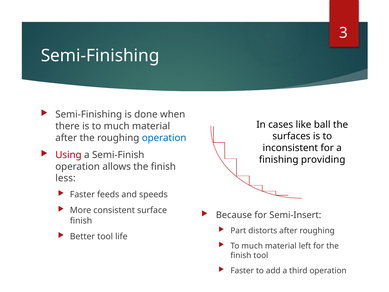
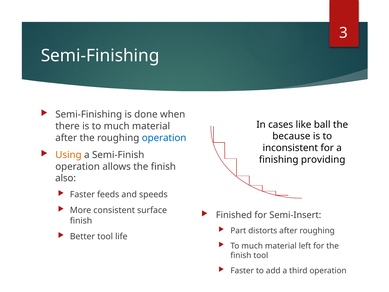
surfaces: surfaces -> because
Using colour: red -> orange
less: less -> also
Because: Because -> Finished
